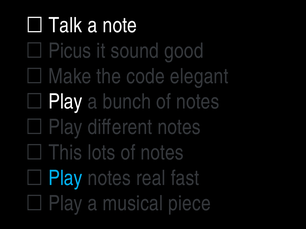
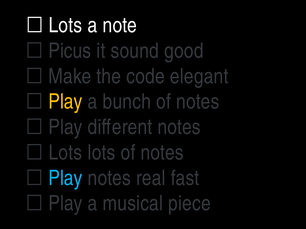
Talk at (65, 25): Talk -> Lots
Play at (65, 102) colour: white -> yellow
This at (65, 153): This -> Lots
